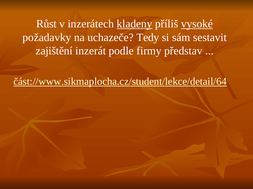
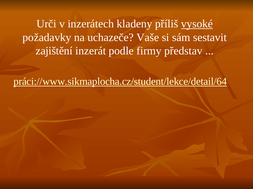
Růst: Růst -> Urči
kladeny underline: present -> none
Tedy: Tedy -> Vaše
část://www.sikmaplocha.cz/student/lekce/detail/64: část://www.sikmaplocha.cz/student/lekce/detail/64 -> práci://www.sikmaplocha.cz/student/lekce/detail/64
